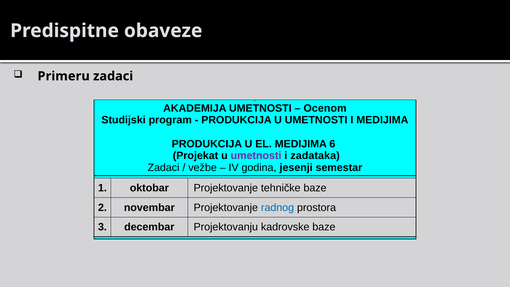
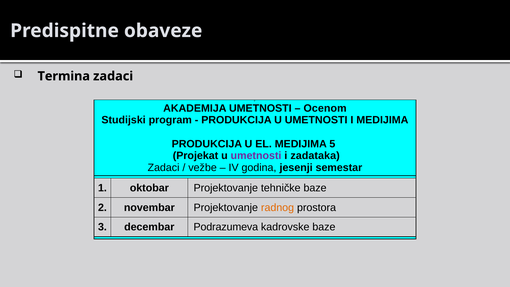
Primeru: Primeru -> Termina
6: 6 -> 5
radnog colour: blue -> orange
Projektovanju: Projektovanju -> Podrazumeva
